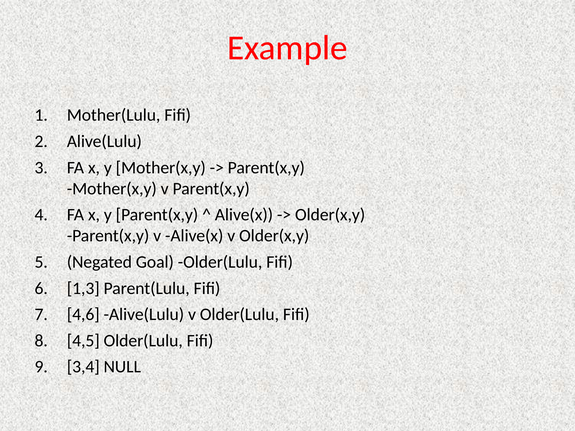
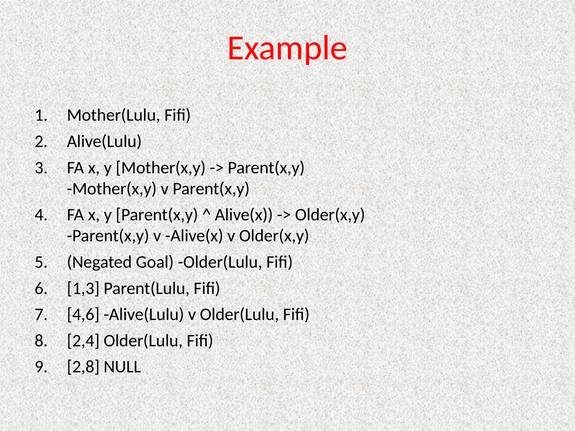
4,5: 4,5 -> 2,4
3,4: 3,4 -> 2,8
